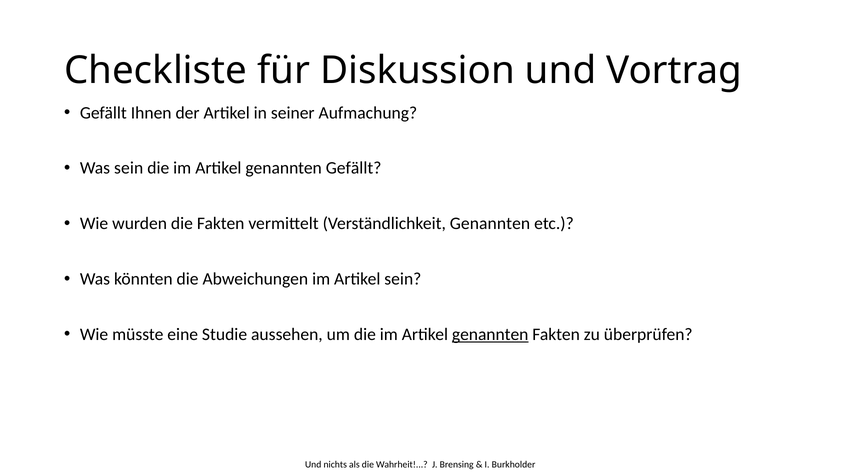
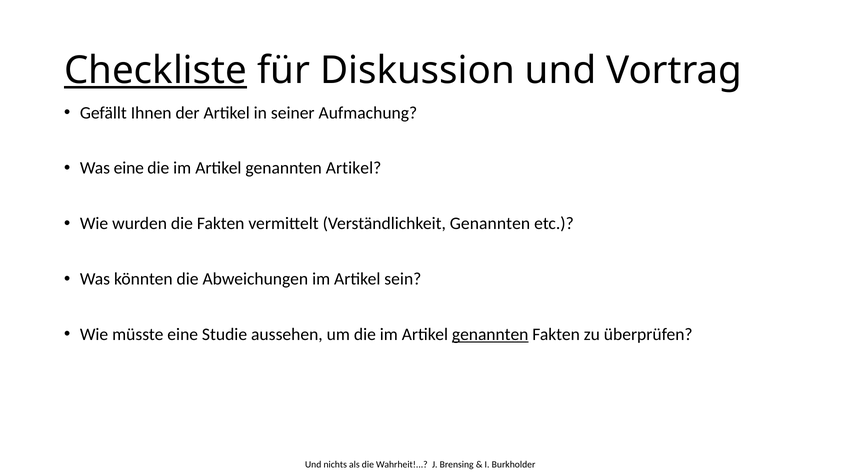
Checkliste underline: none -> present
Was sein: sein -> eine
genannten Gefällt: Gefällt -> Artikel
